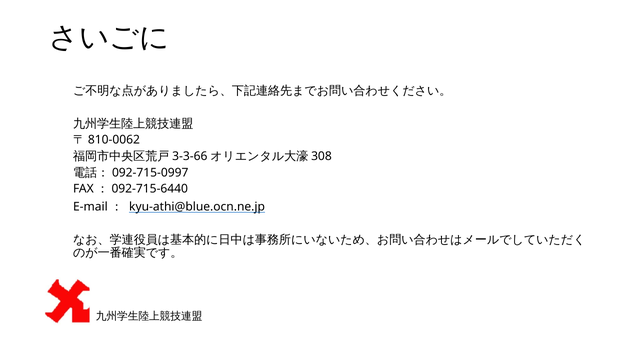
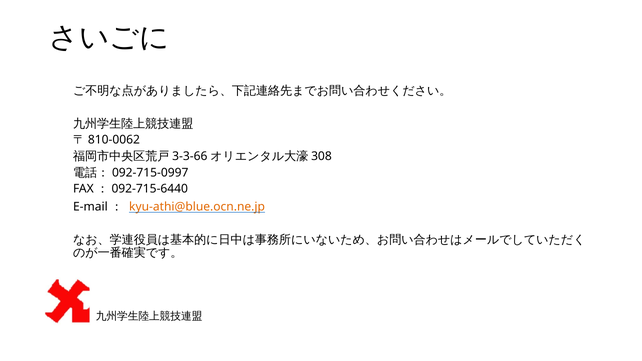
kyu-athi@blue.ocn.ne.jp colour: black -> orange
